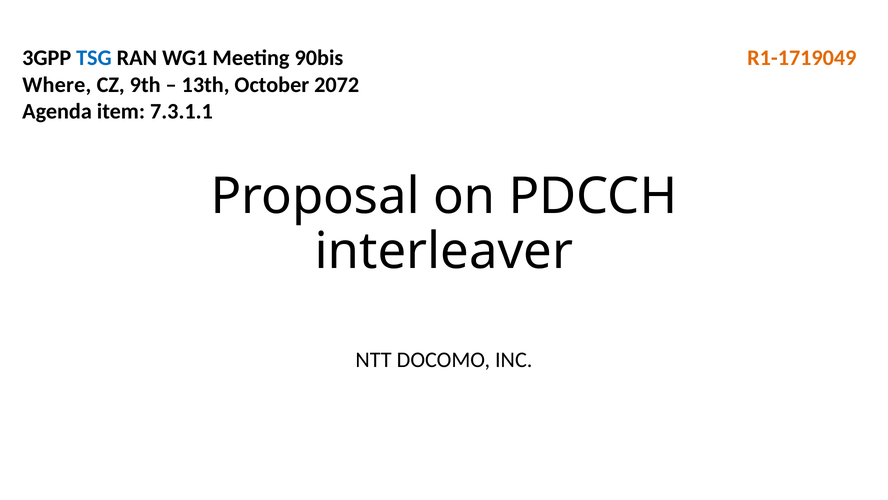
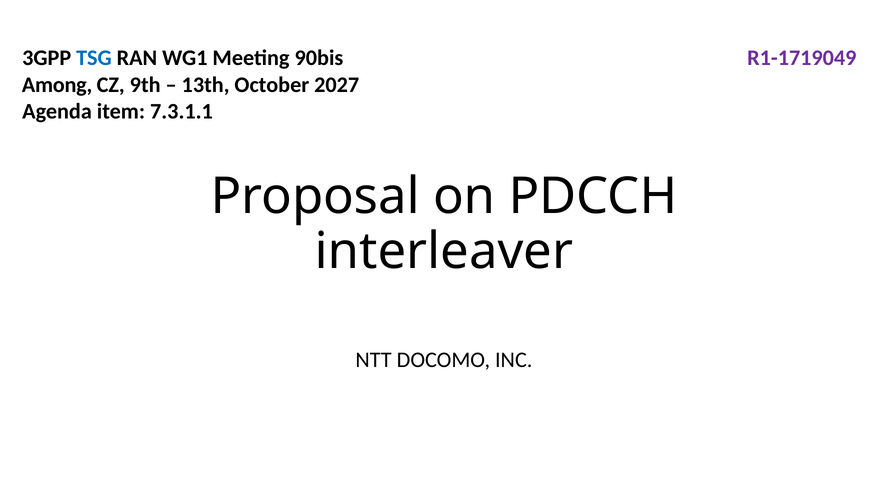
R1-1719049 colour: orange -> purple
Where: Where -> Among
2072: 2072 -> 2027
